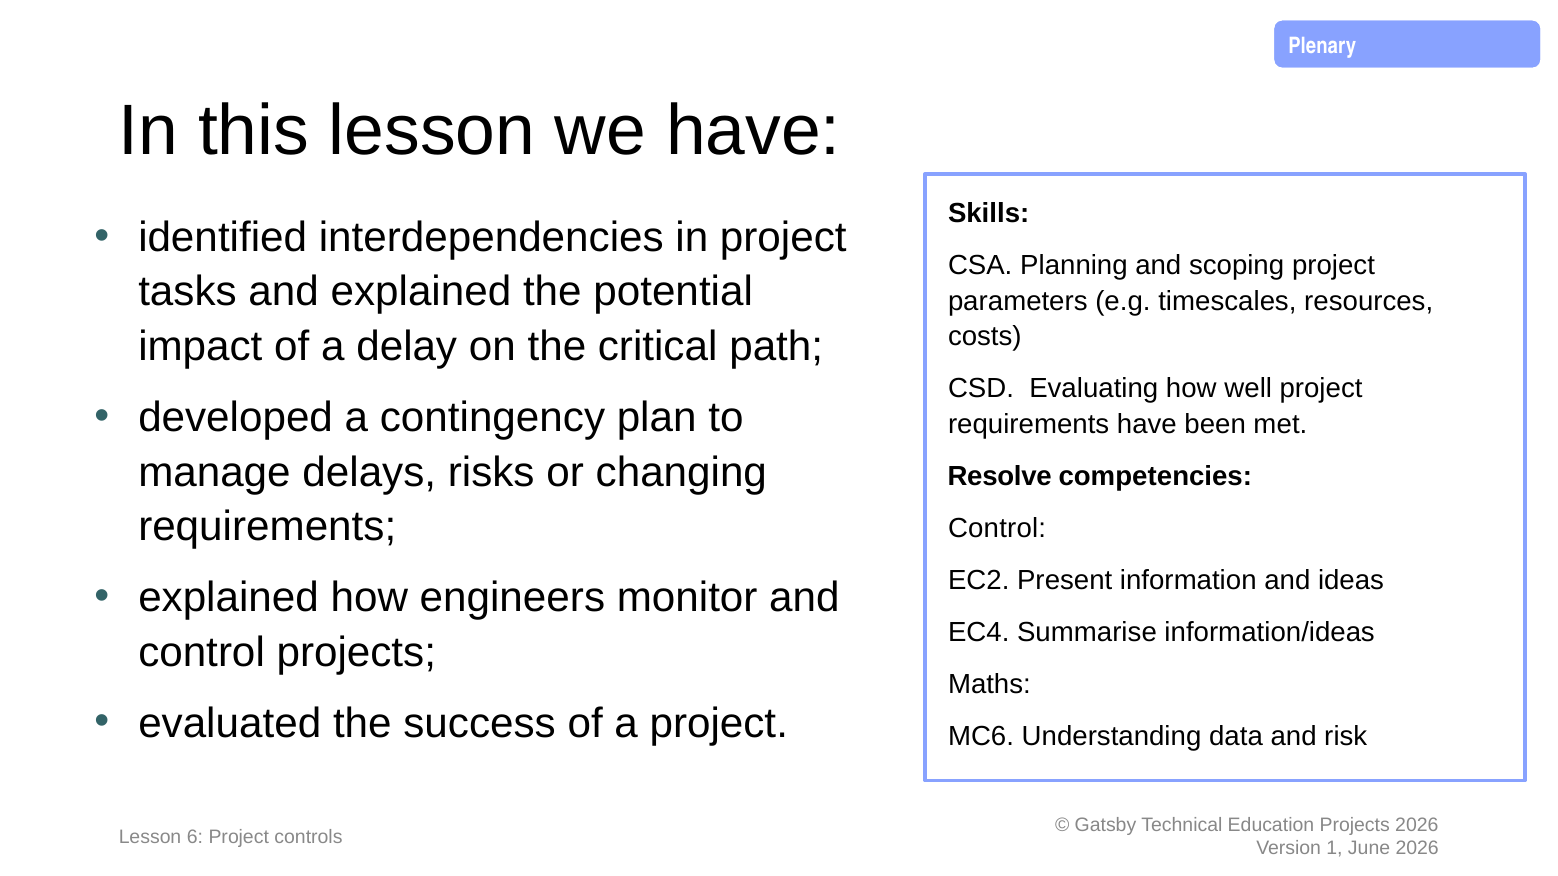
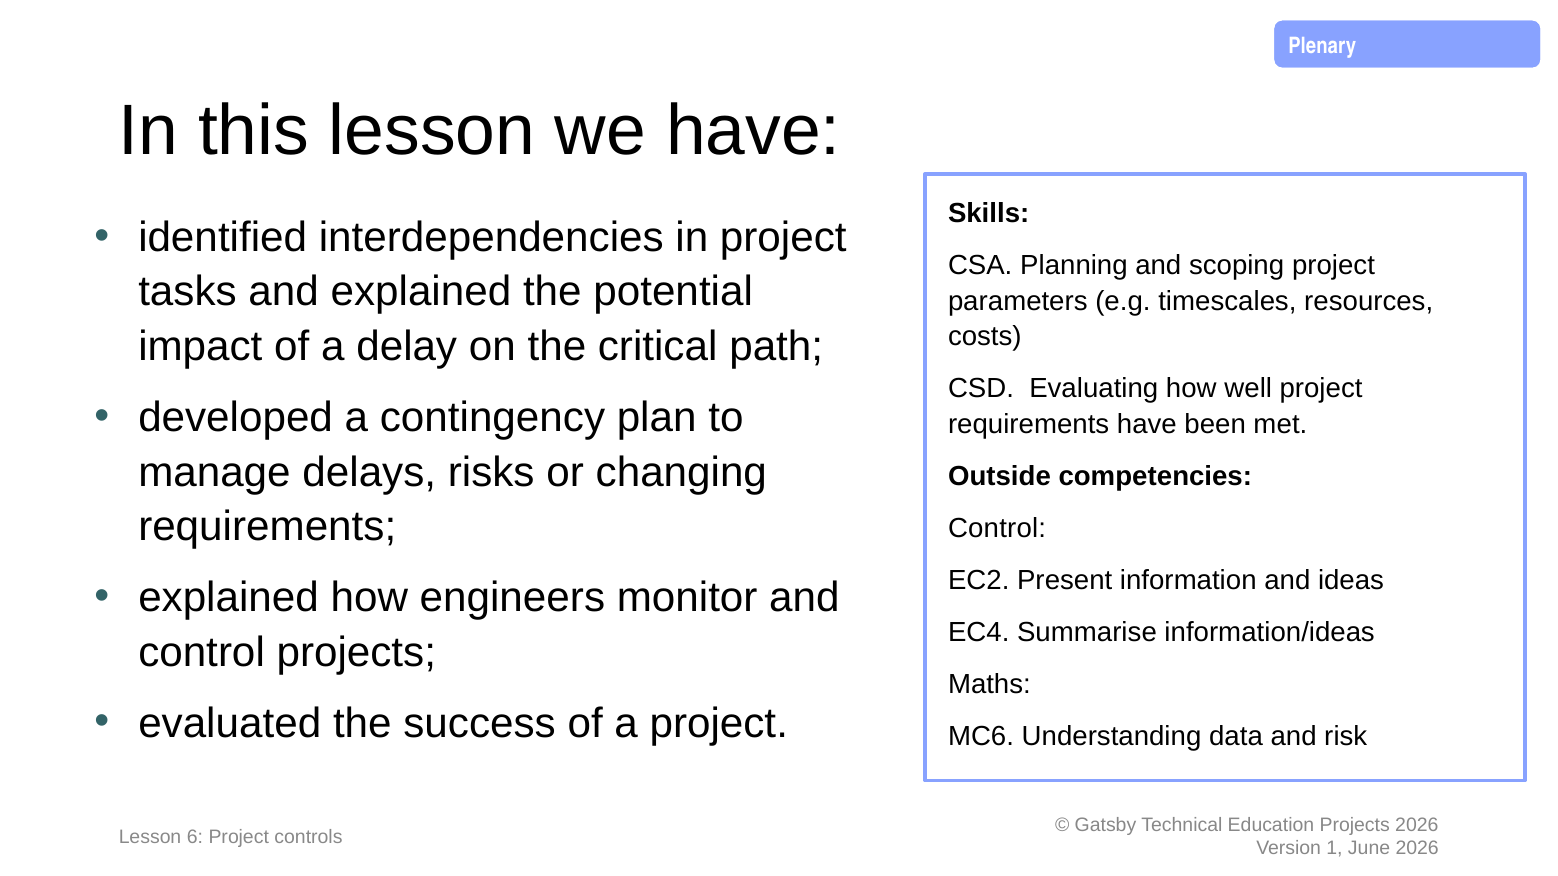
Resolve: Resolve -> Outside
